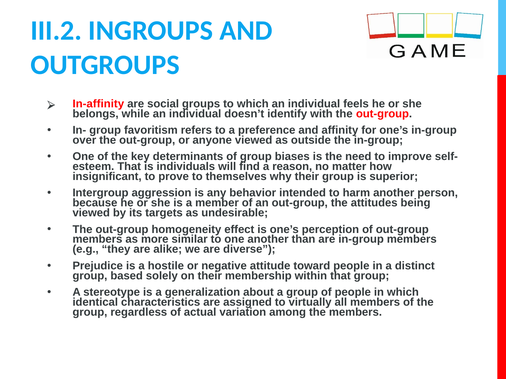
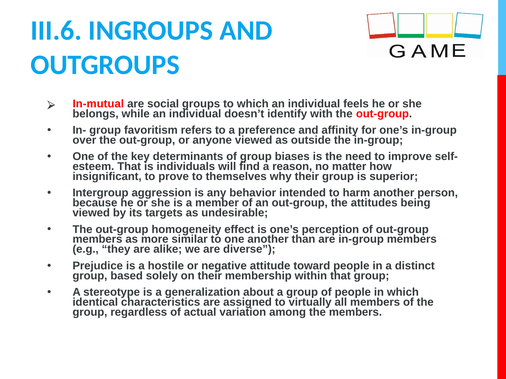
III.2: III.2 -> III.6
In-affinity: In-affinity -> In-mutual
